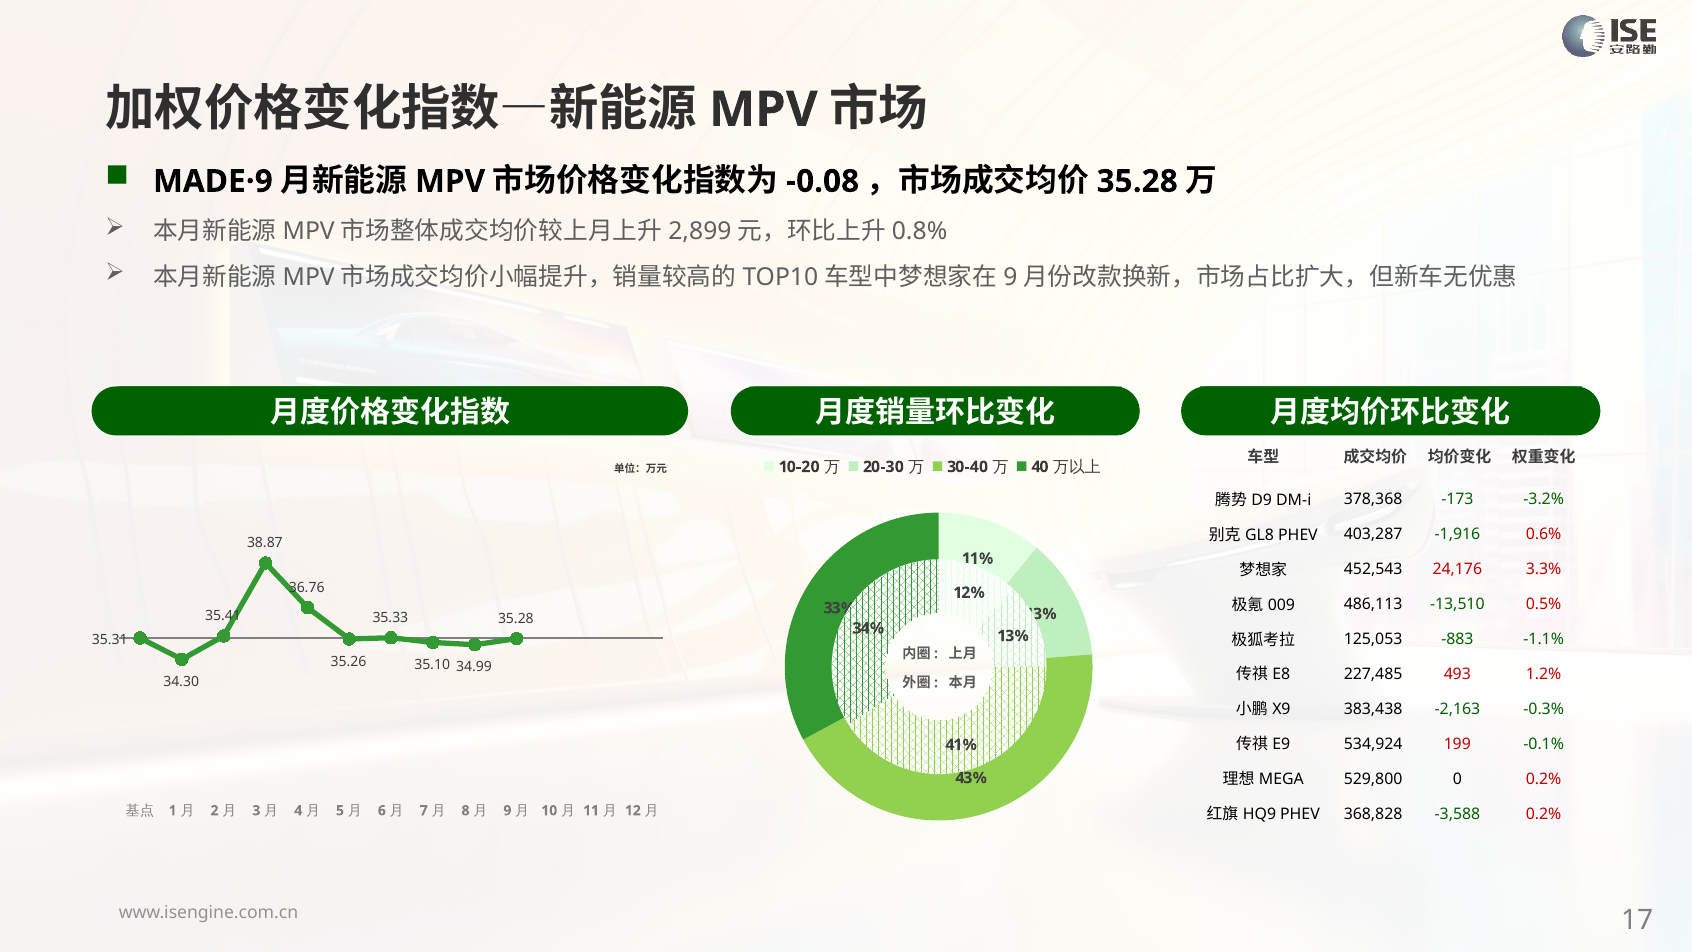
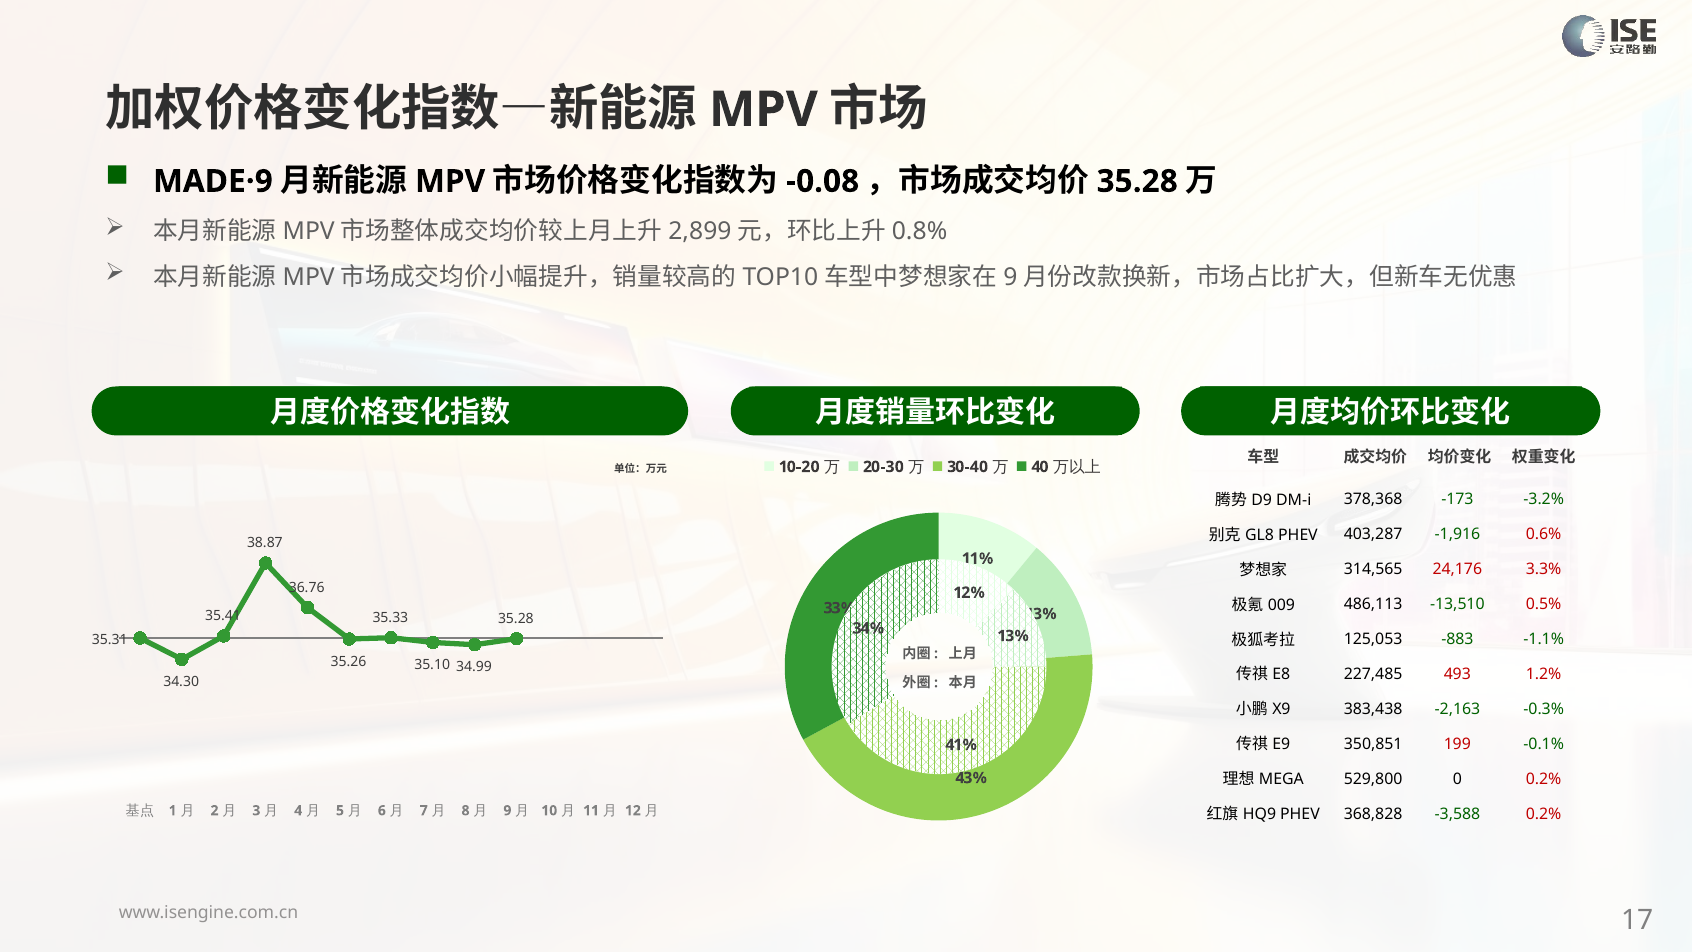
452,543: 452,543 -> 314,565
534,924: 534,924 -> 350,851
